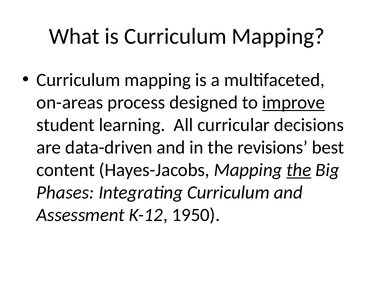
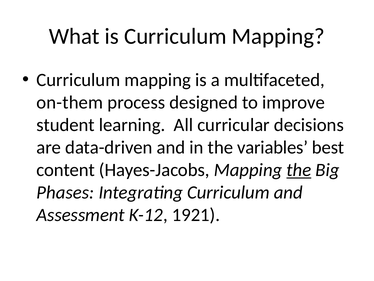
on-areas: on-areas -> on-them
improve underline: present -> none
revisions: revisions -> variables
1950: 1950 -> 1921
